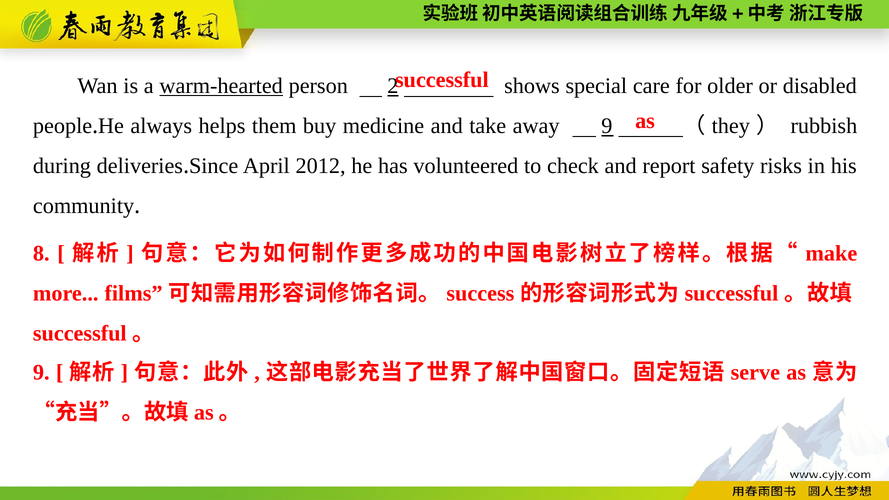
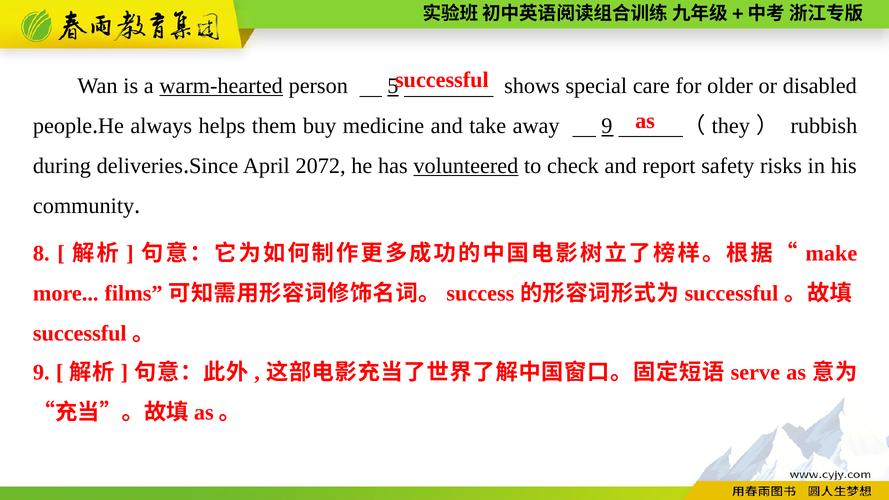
2: 2 -> 5
2012: 2012 -> 2072
volunteered underline: none -> present
